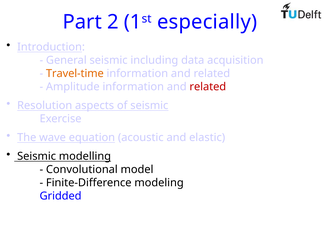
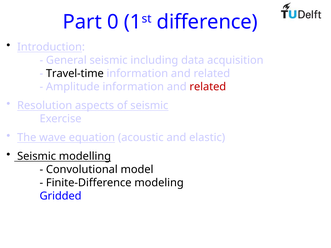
2: 2 -> 0
especially: especially -> difference
Travel-time colour: orange -> black
